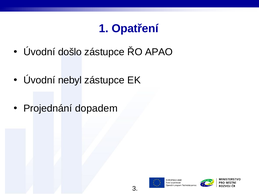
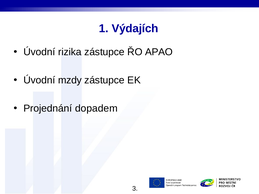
Opatření: Opatření -> Výdajích
došlo: došlo -> rizika
nebyl: nebyl -> mzdy
